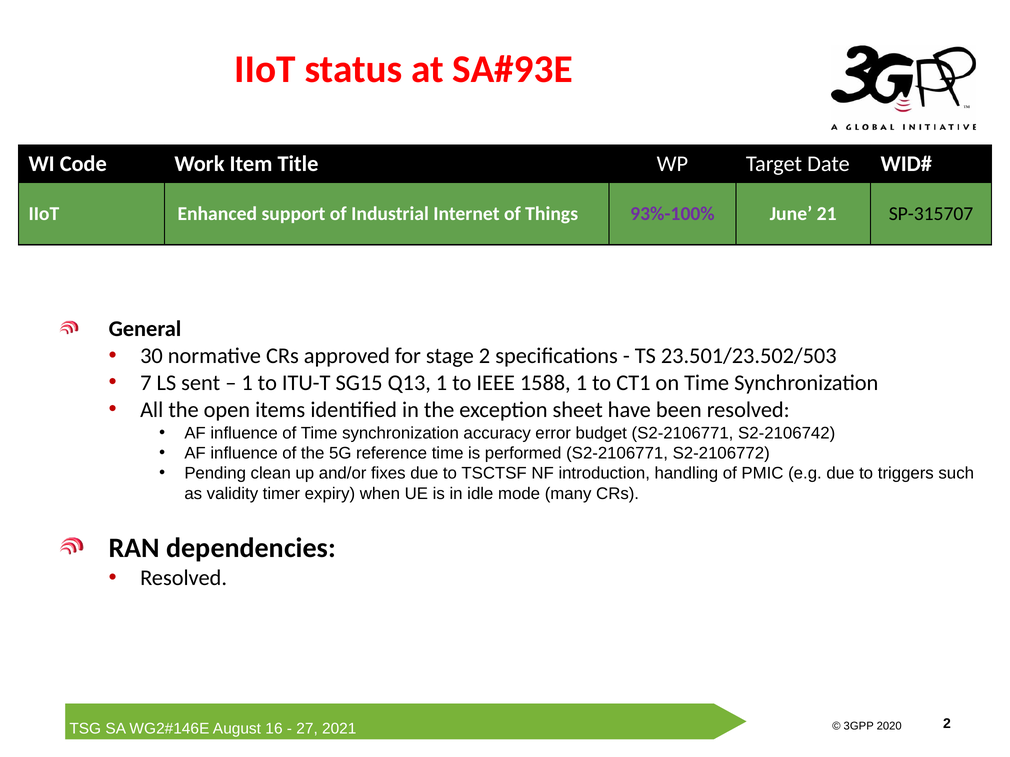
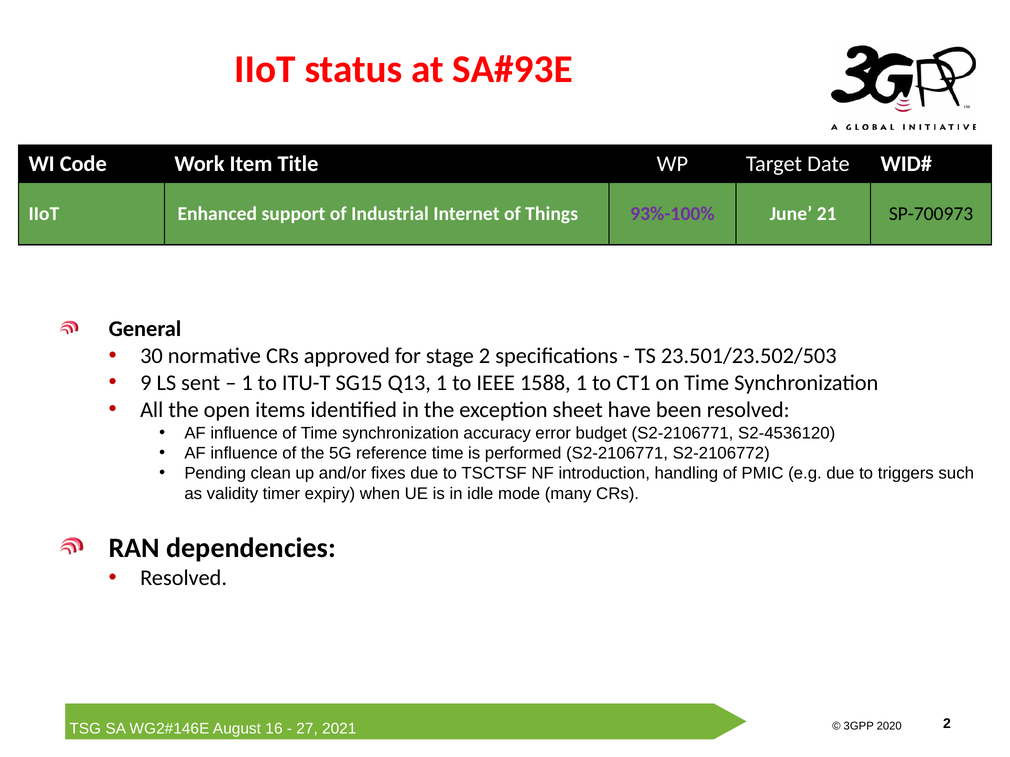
SP-315707: SP-315707 -> SP-700973
7: 7 -> 9
S2-2106742: S2-2106742 -> S2-4536120
